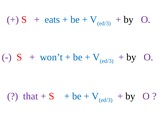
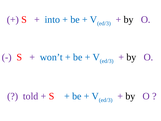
eats: eats -> into
that: that -> told
